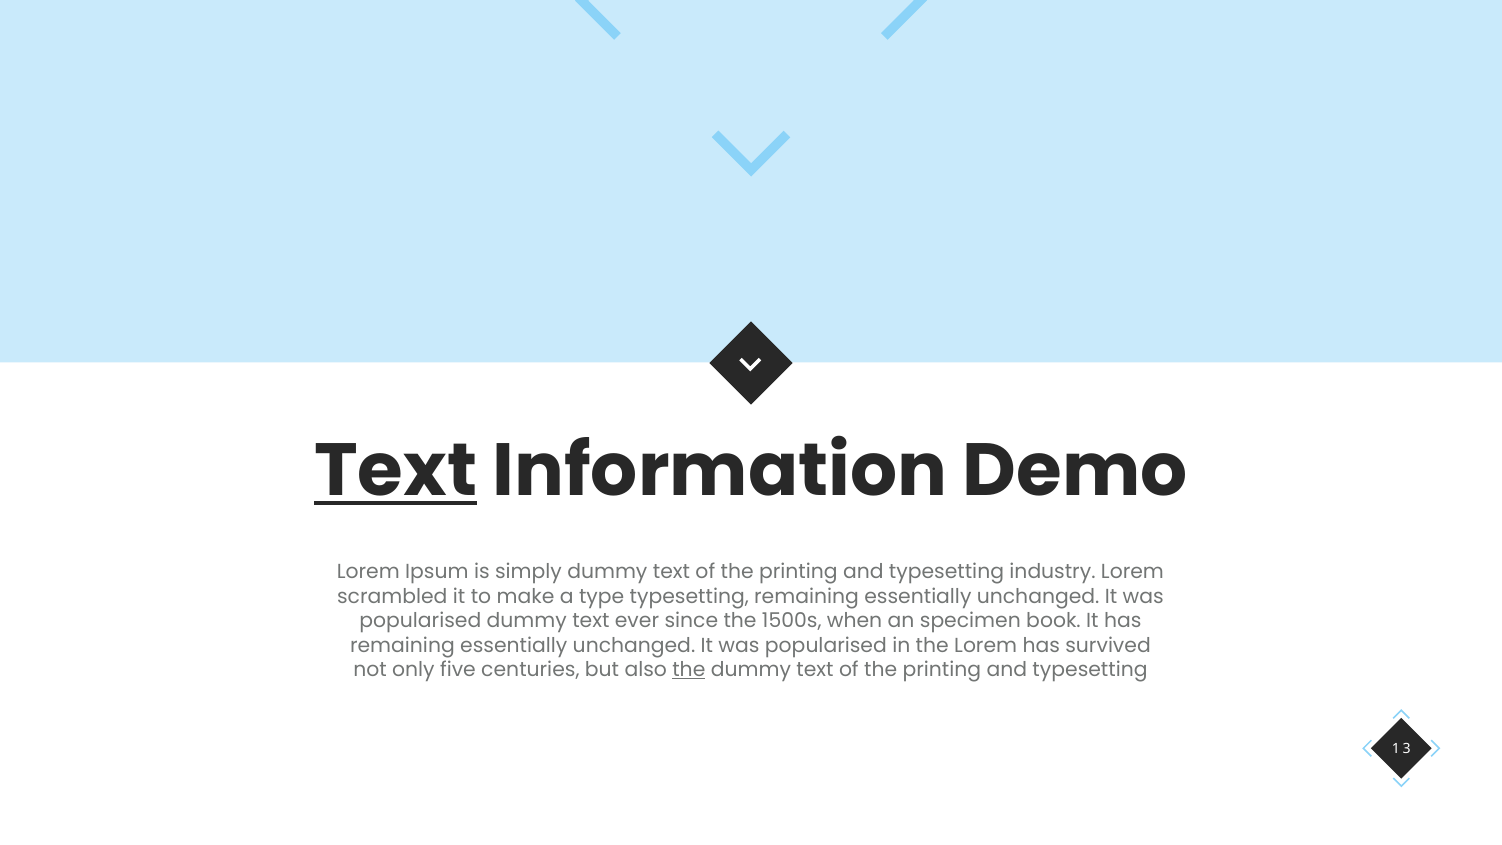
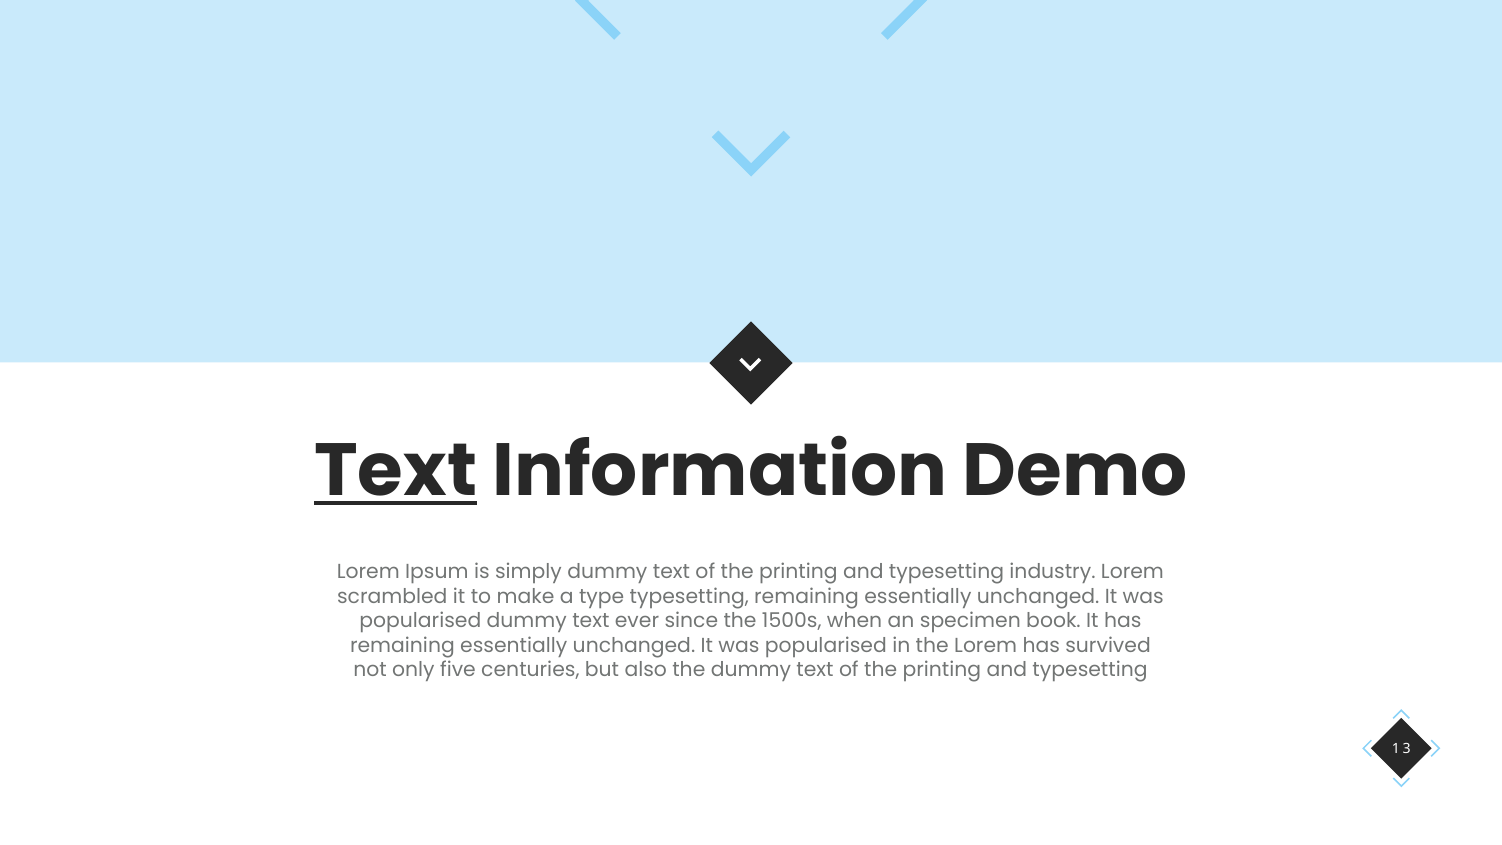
the at (689, 670) underline: present -> none
